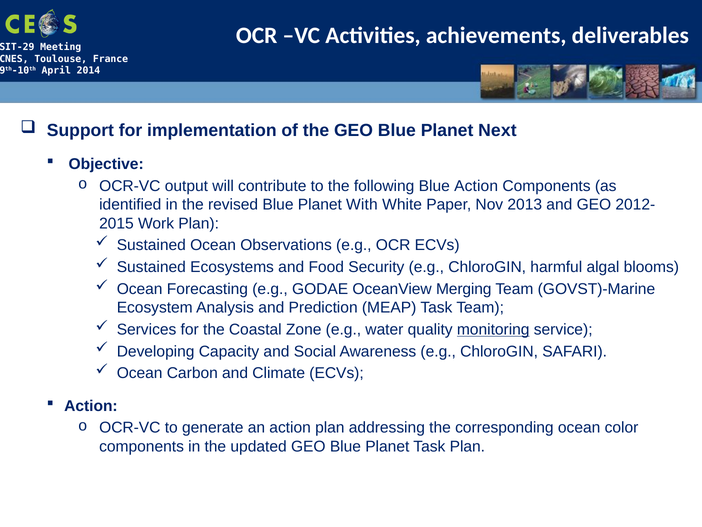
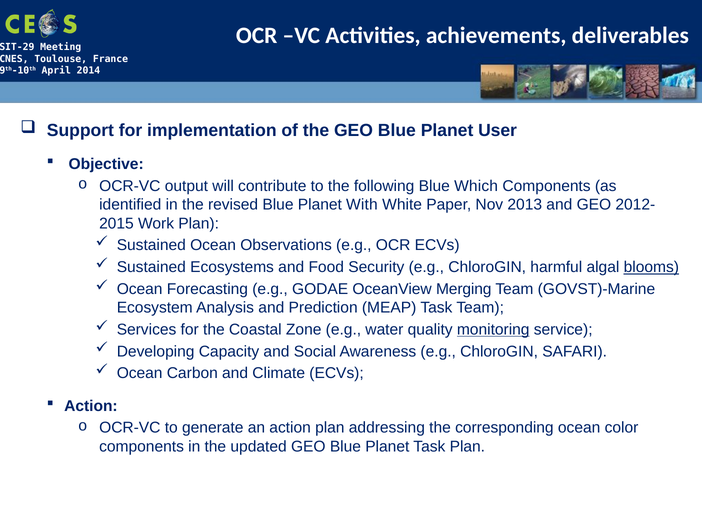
Next: Next -> User
Blue Action: Action -> Which
blooms underline: none -> present
